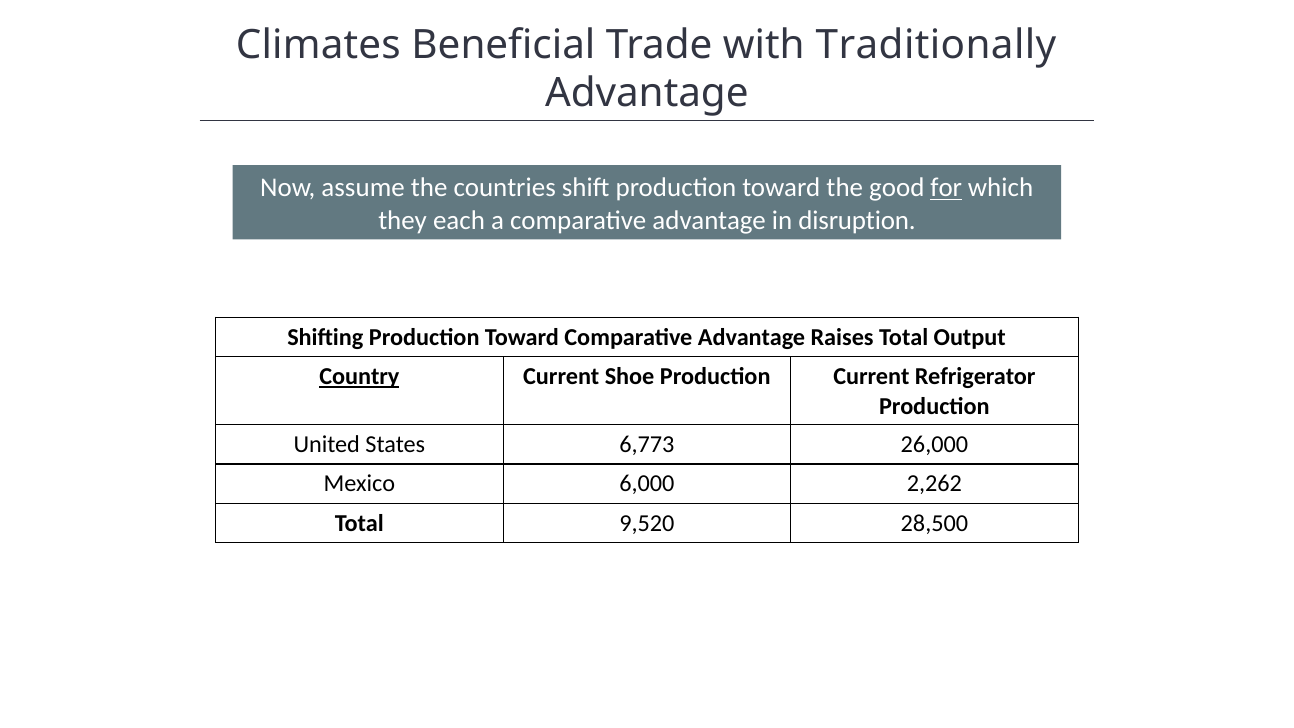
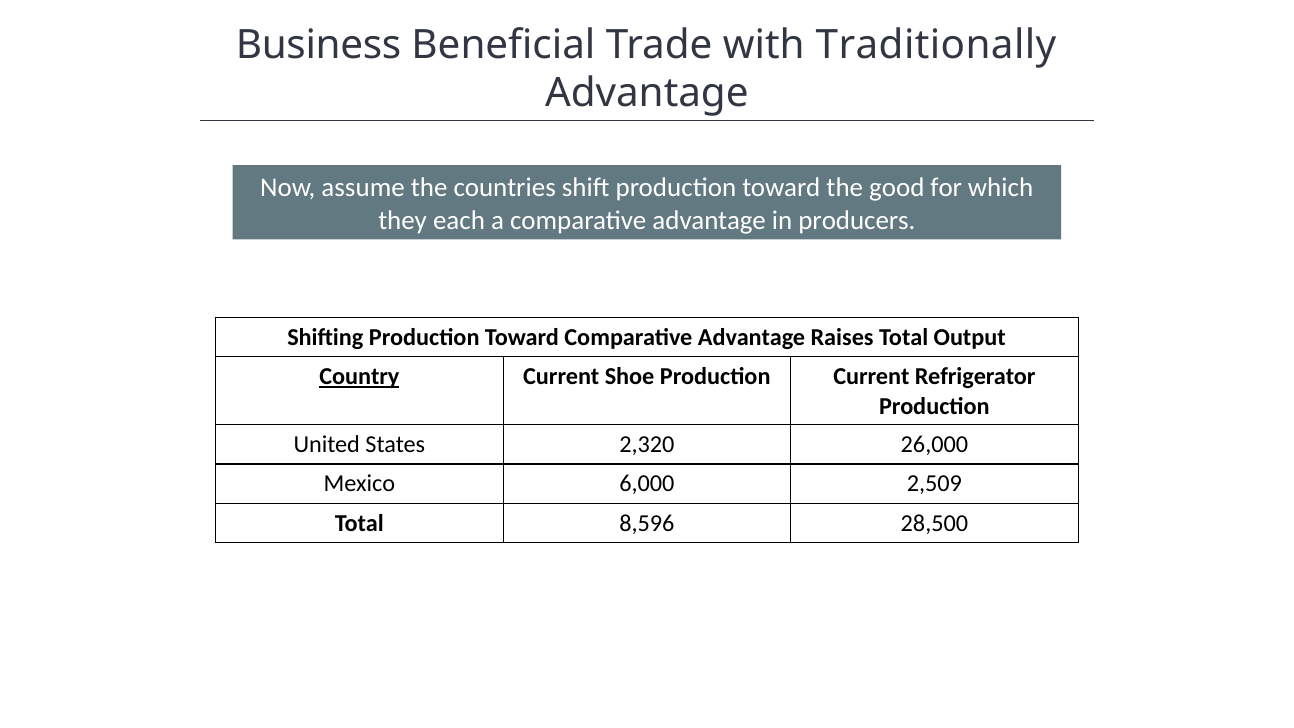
Climates: Climates -> Business
for underline: present -> none
disruption: disruption -> producers
6,773: 6,773 -> 2,320
2,262: 2,262 -> 2,509
9,520: 9,520 -> 8,596
